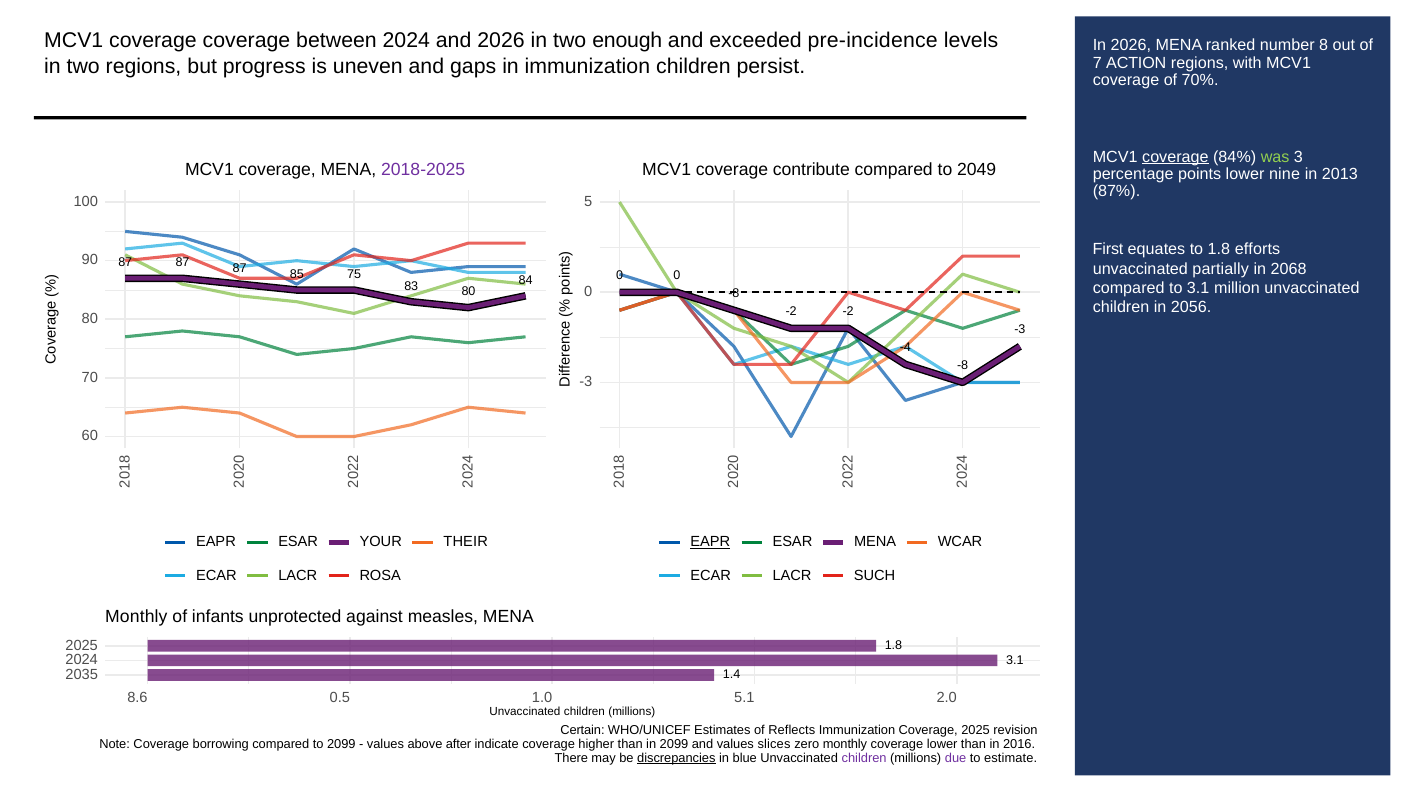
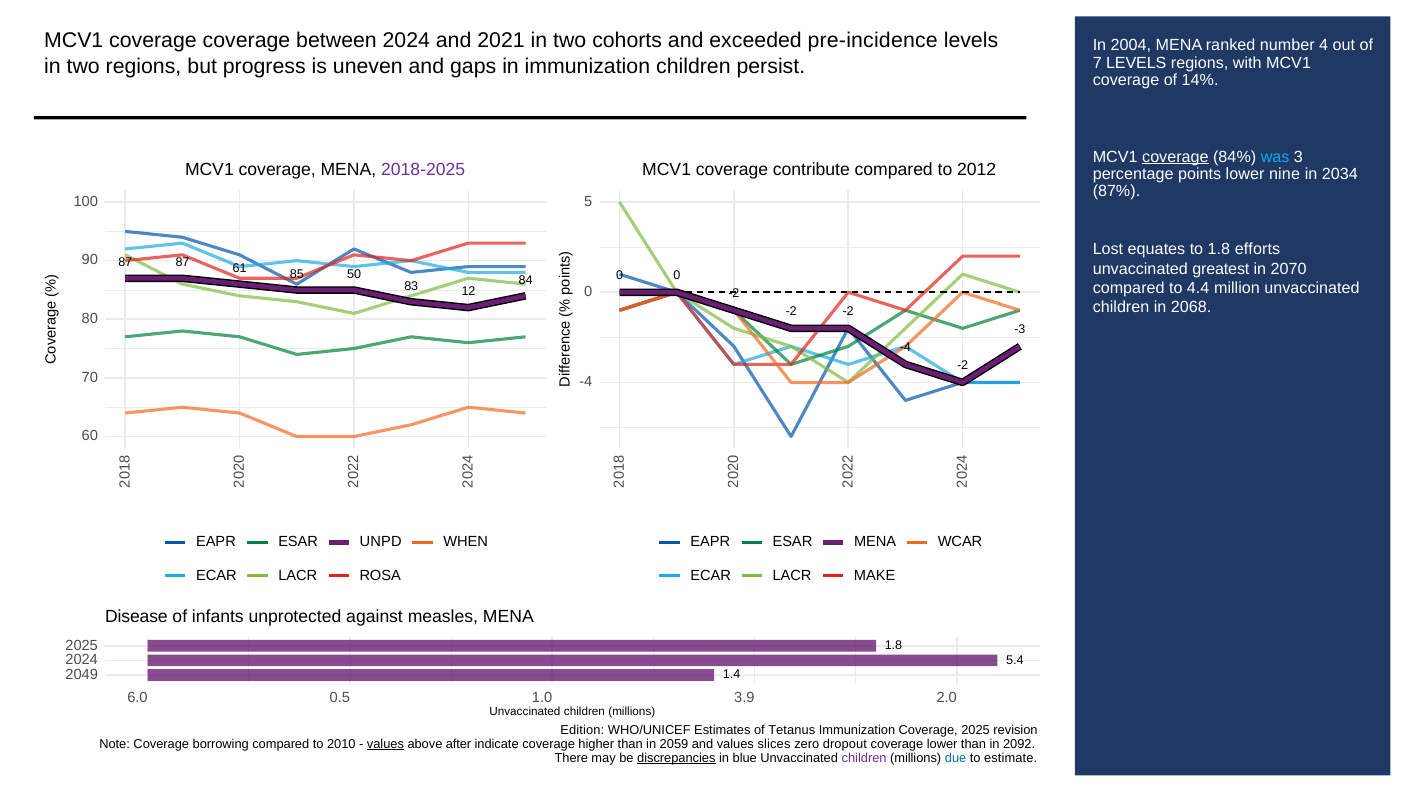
and 2026: 2026 -> 2021
enough: enough -> cohorts
In 2026: 2026 -> 2004
number 8: 8 -> 4
7 ACTION: ACTION -> LEVELS
70%: 70% -> 14%
was colour: light green -> light blue
2049: 2049 -> 2012
2013: 2013 -> 2034
First: First -> Lost
87 87 87: 87 -> 61
75: 75 -> 50
partially: partially -> greatest
2068: 2068 -> 2070
83 80: 80 -> 12
to 3.1: 3.1 -> 4.4
-8 at (734, 294): -8 -> -2
2056: 2056 -> 2068
-8 at (963, 366): -8 -> -2
-3 at (586, 382): -3 -> -4
THEIR: THEIR -> WHEN
YOUR: YOUR -> UNPD
EAPR at (710, 542) underline: present -> none
SUCH: SUCH -> MAKE
Monthly at (136, 616): Monthly -> Disease
3.1 at (1015, 660): 3.1 -> 5.4
2035: 2035 -> 2049
8.6: 8.6 -> 6.0
5.1: 5.1 -> 3.9
Certain: Certain -> Edition
Reflects: Reflects -> Tetanus
to 2099: 2099 -> 2010
values at (385, 744) underline: none -> present
in 2099: 2099 -> 2059
zero monthly: monthly -> dropout
2016: 2016 -> 2092
due colour: purple -> blue
